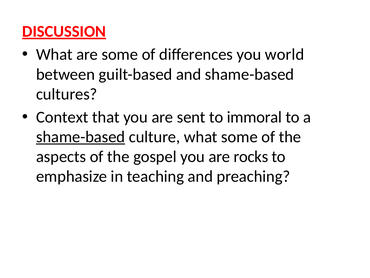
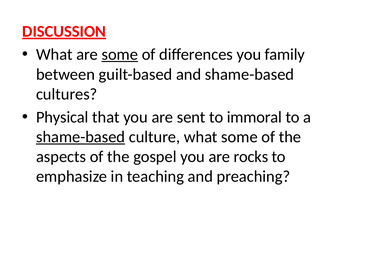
some at (120, 54) underline: none -> present
world: world -> family
Context: Context -> Physical
